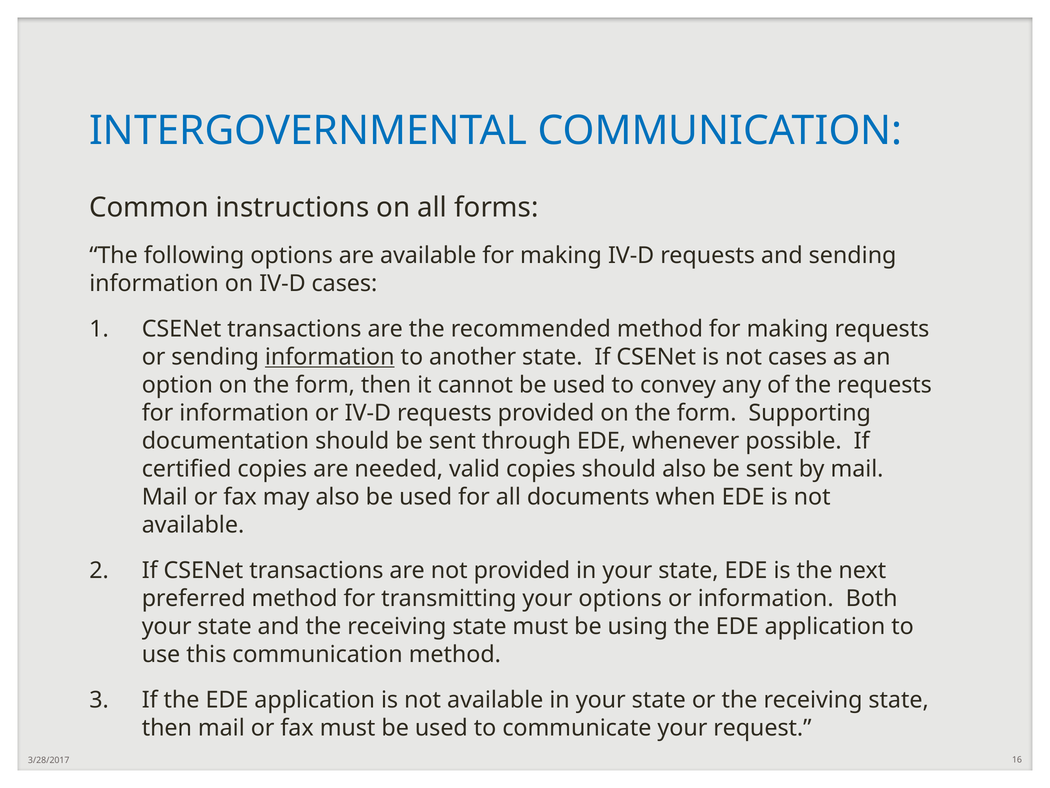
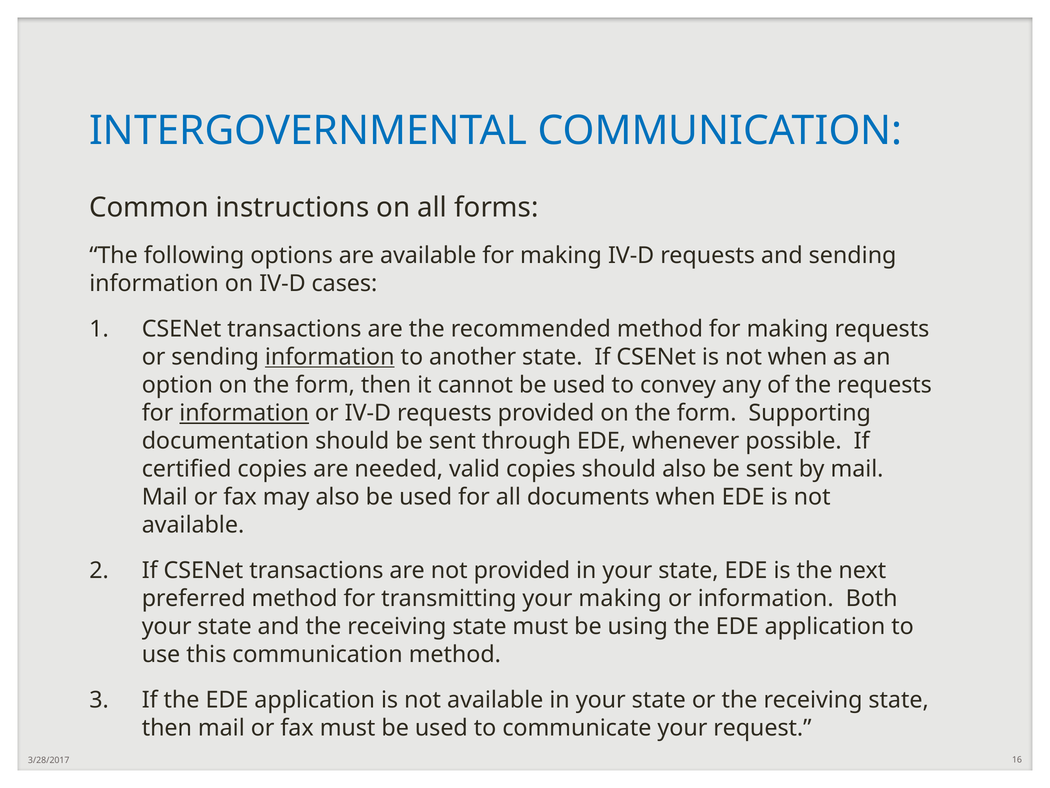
not cases: cases -> when
information at (244, 413) underline: none -> present
your options: options -> making
